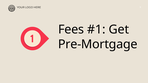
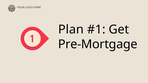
Fees: Fees -> Plan
